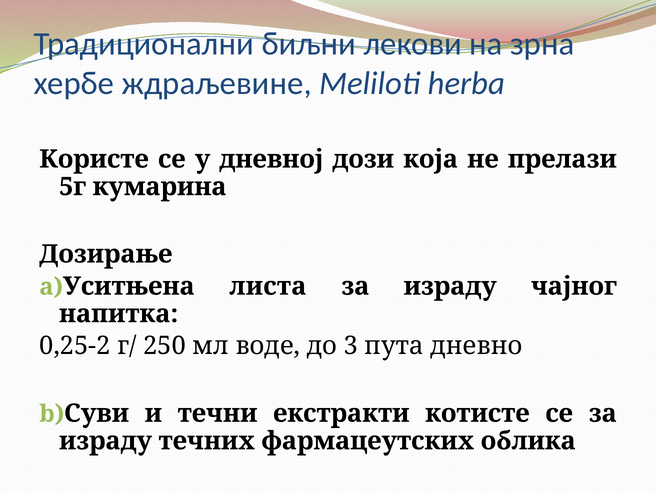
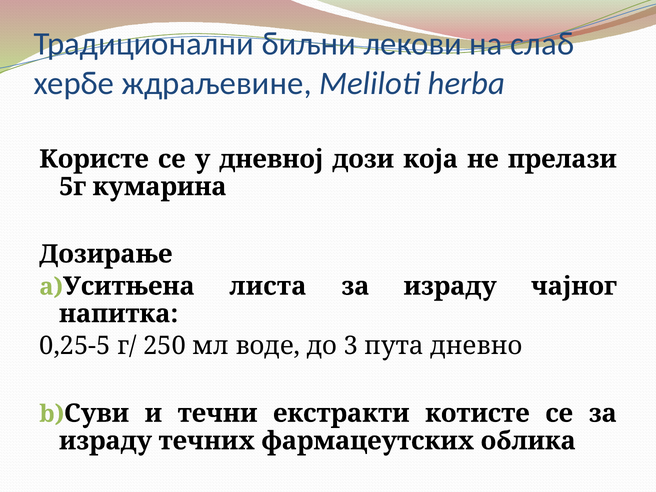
зрна: зрна -> слаб
0,25-2: 0,25-2 -> 0,25-5
